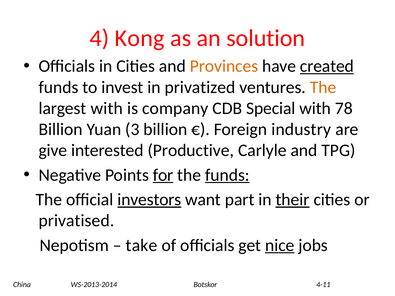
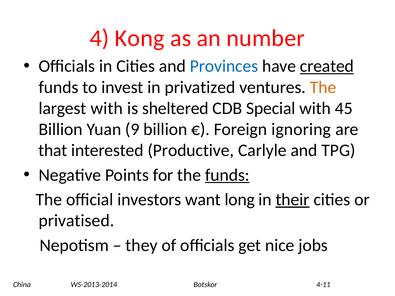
solution: solution -> number
Provinces colour: orange -> blue
company: company -> sheltered
78: 78 -> 45
3: 3 -> 9
industry: industry -> ignoring
give: give -> that
for underline: present -> none
investors underline: present -> none
part: part -> long
take: take -> they
nice underline: present -> none
